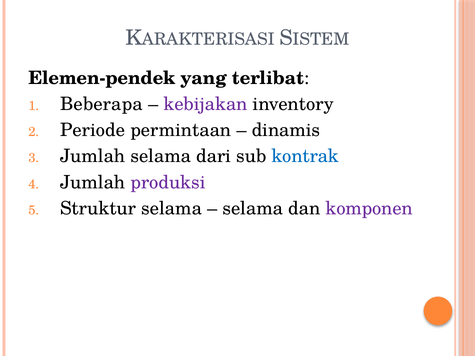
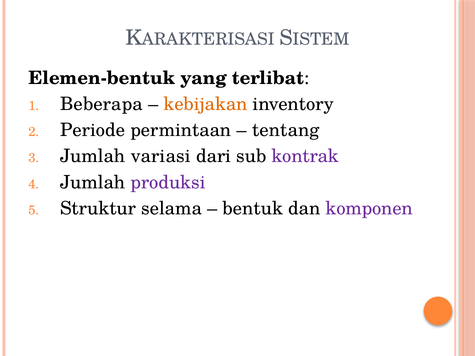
Elemen-pendek: Elemen-pendek -> Elemen-bentuk
kebijakan colour: purple -> orange
dinamis: dinamis -> tentang
Jumlah selama: selama -> variasi
kontrak colour: blue -> purple
selama at (253, 208): selama -> bentuk
